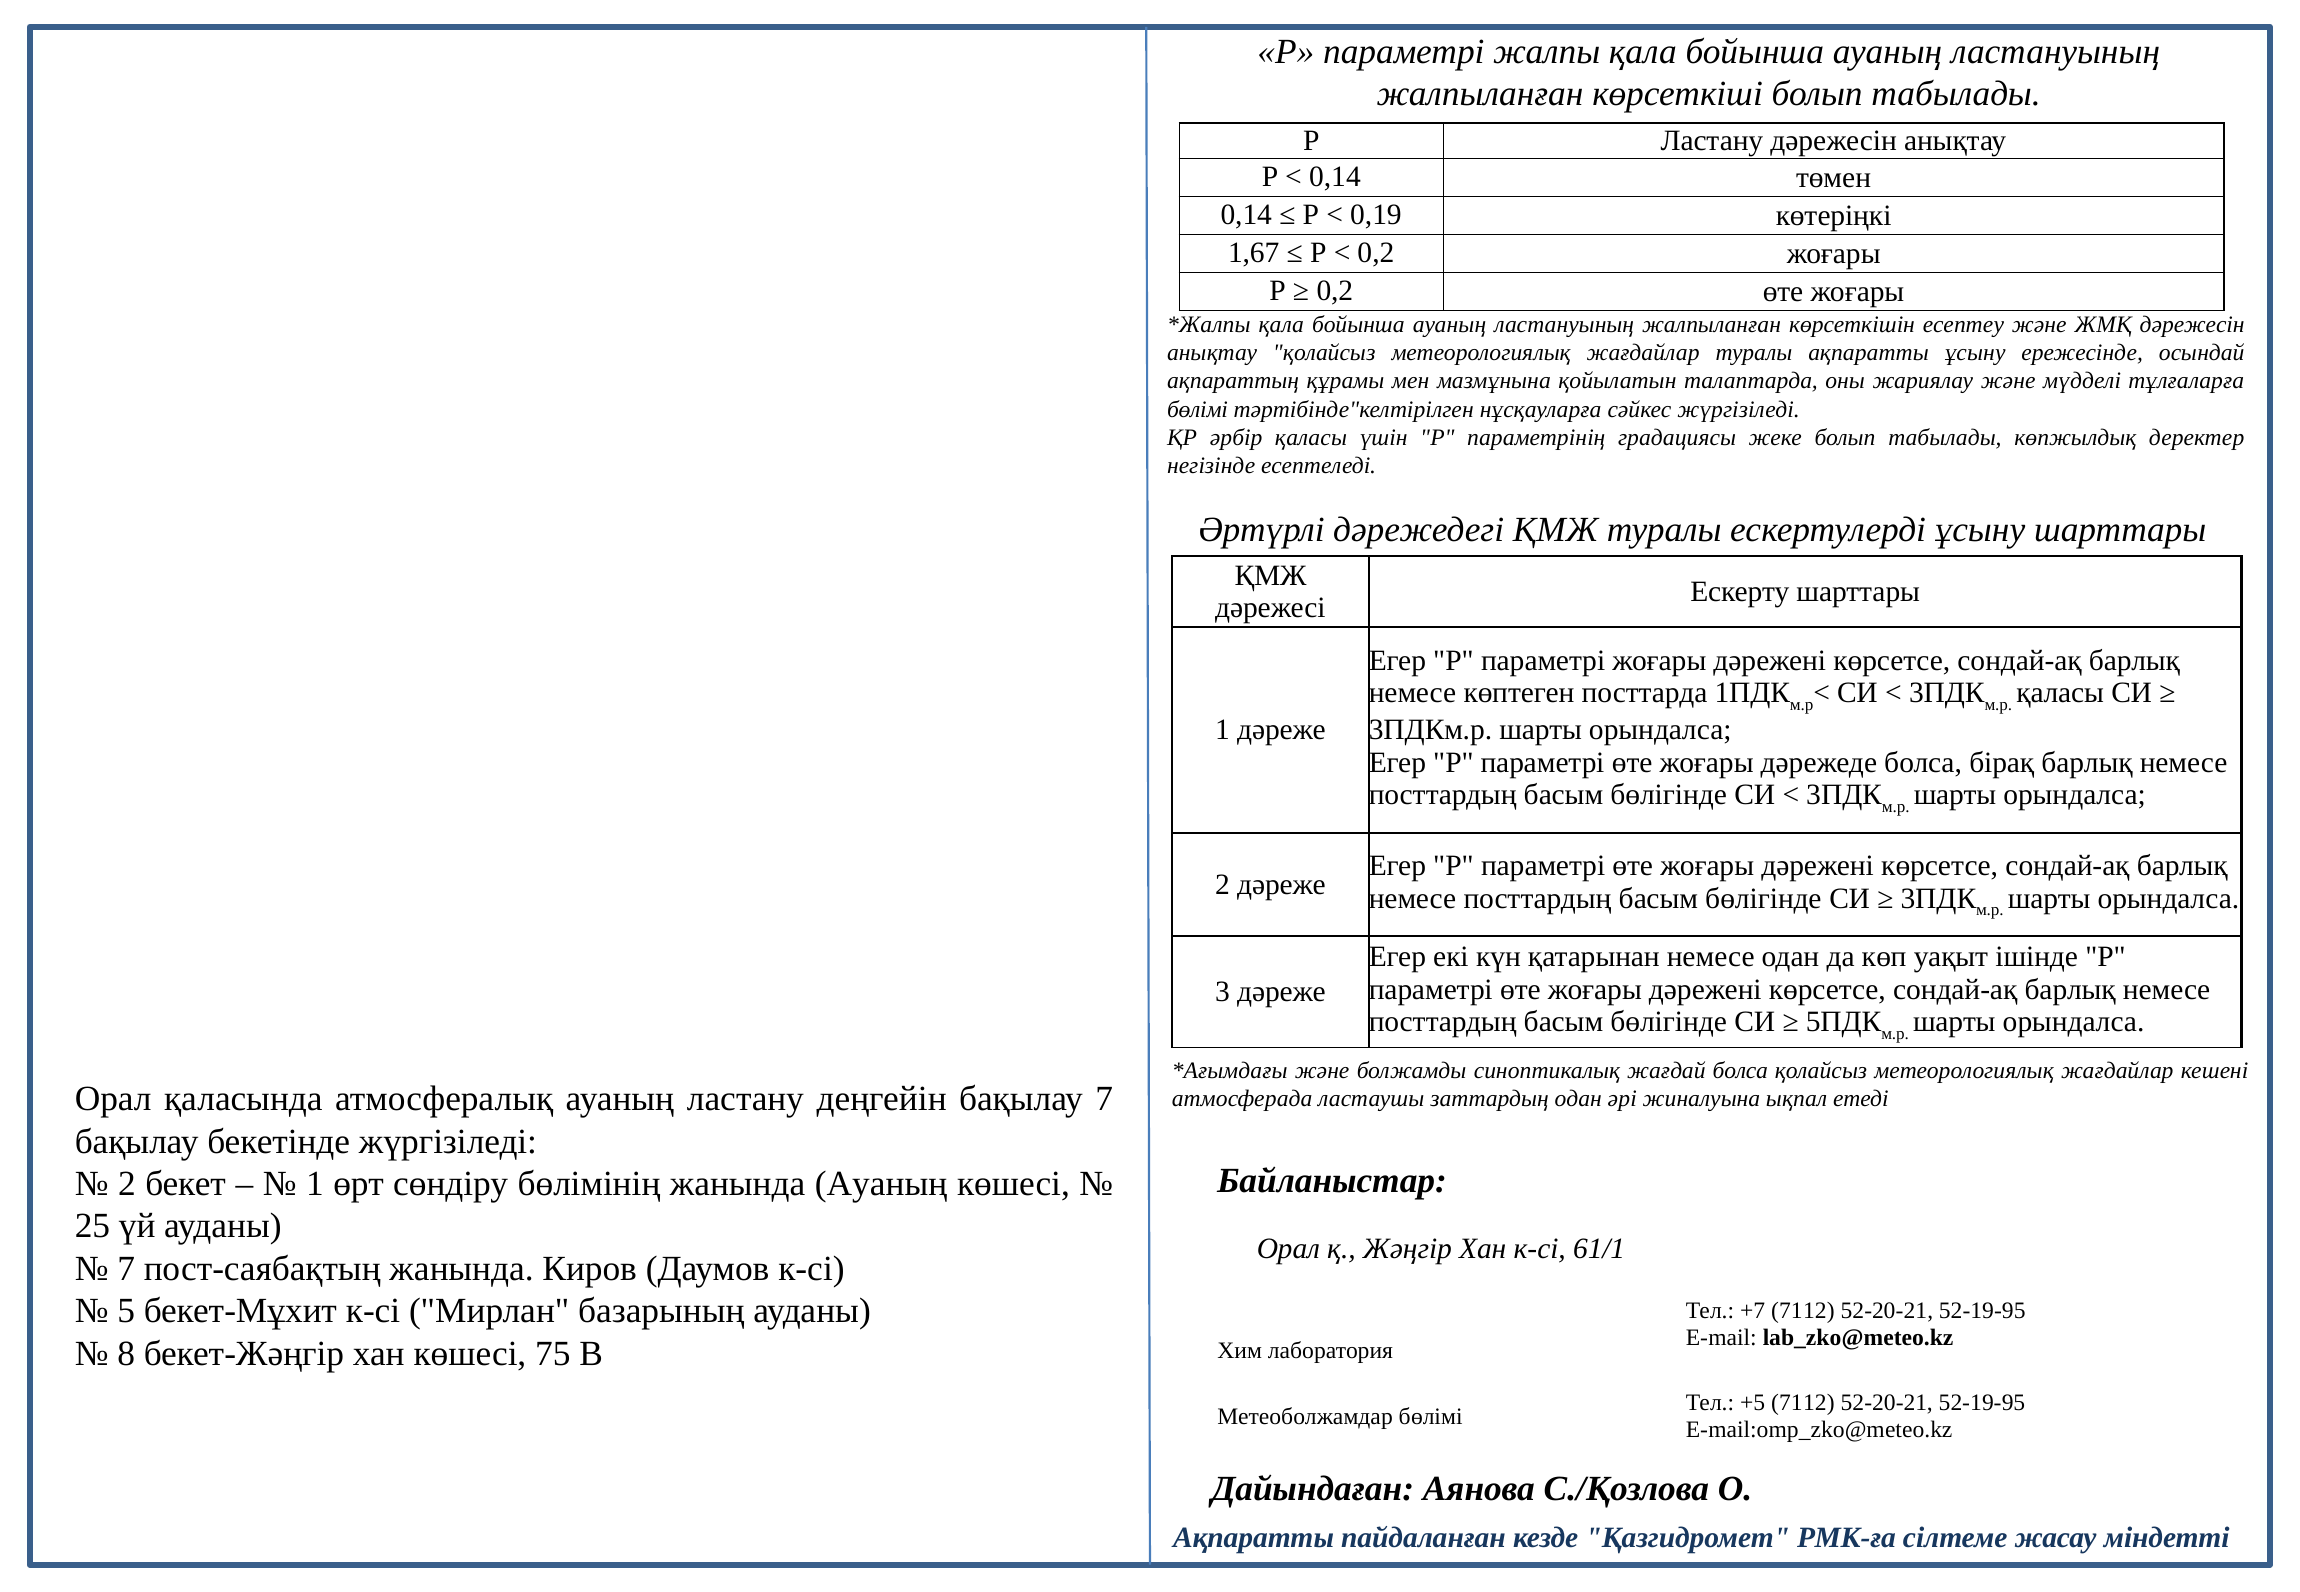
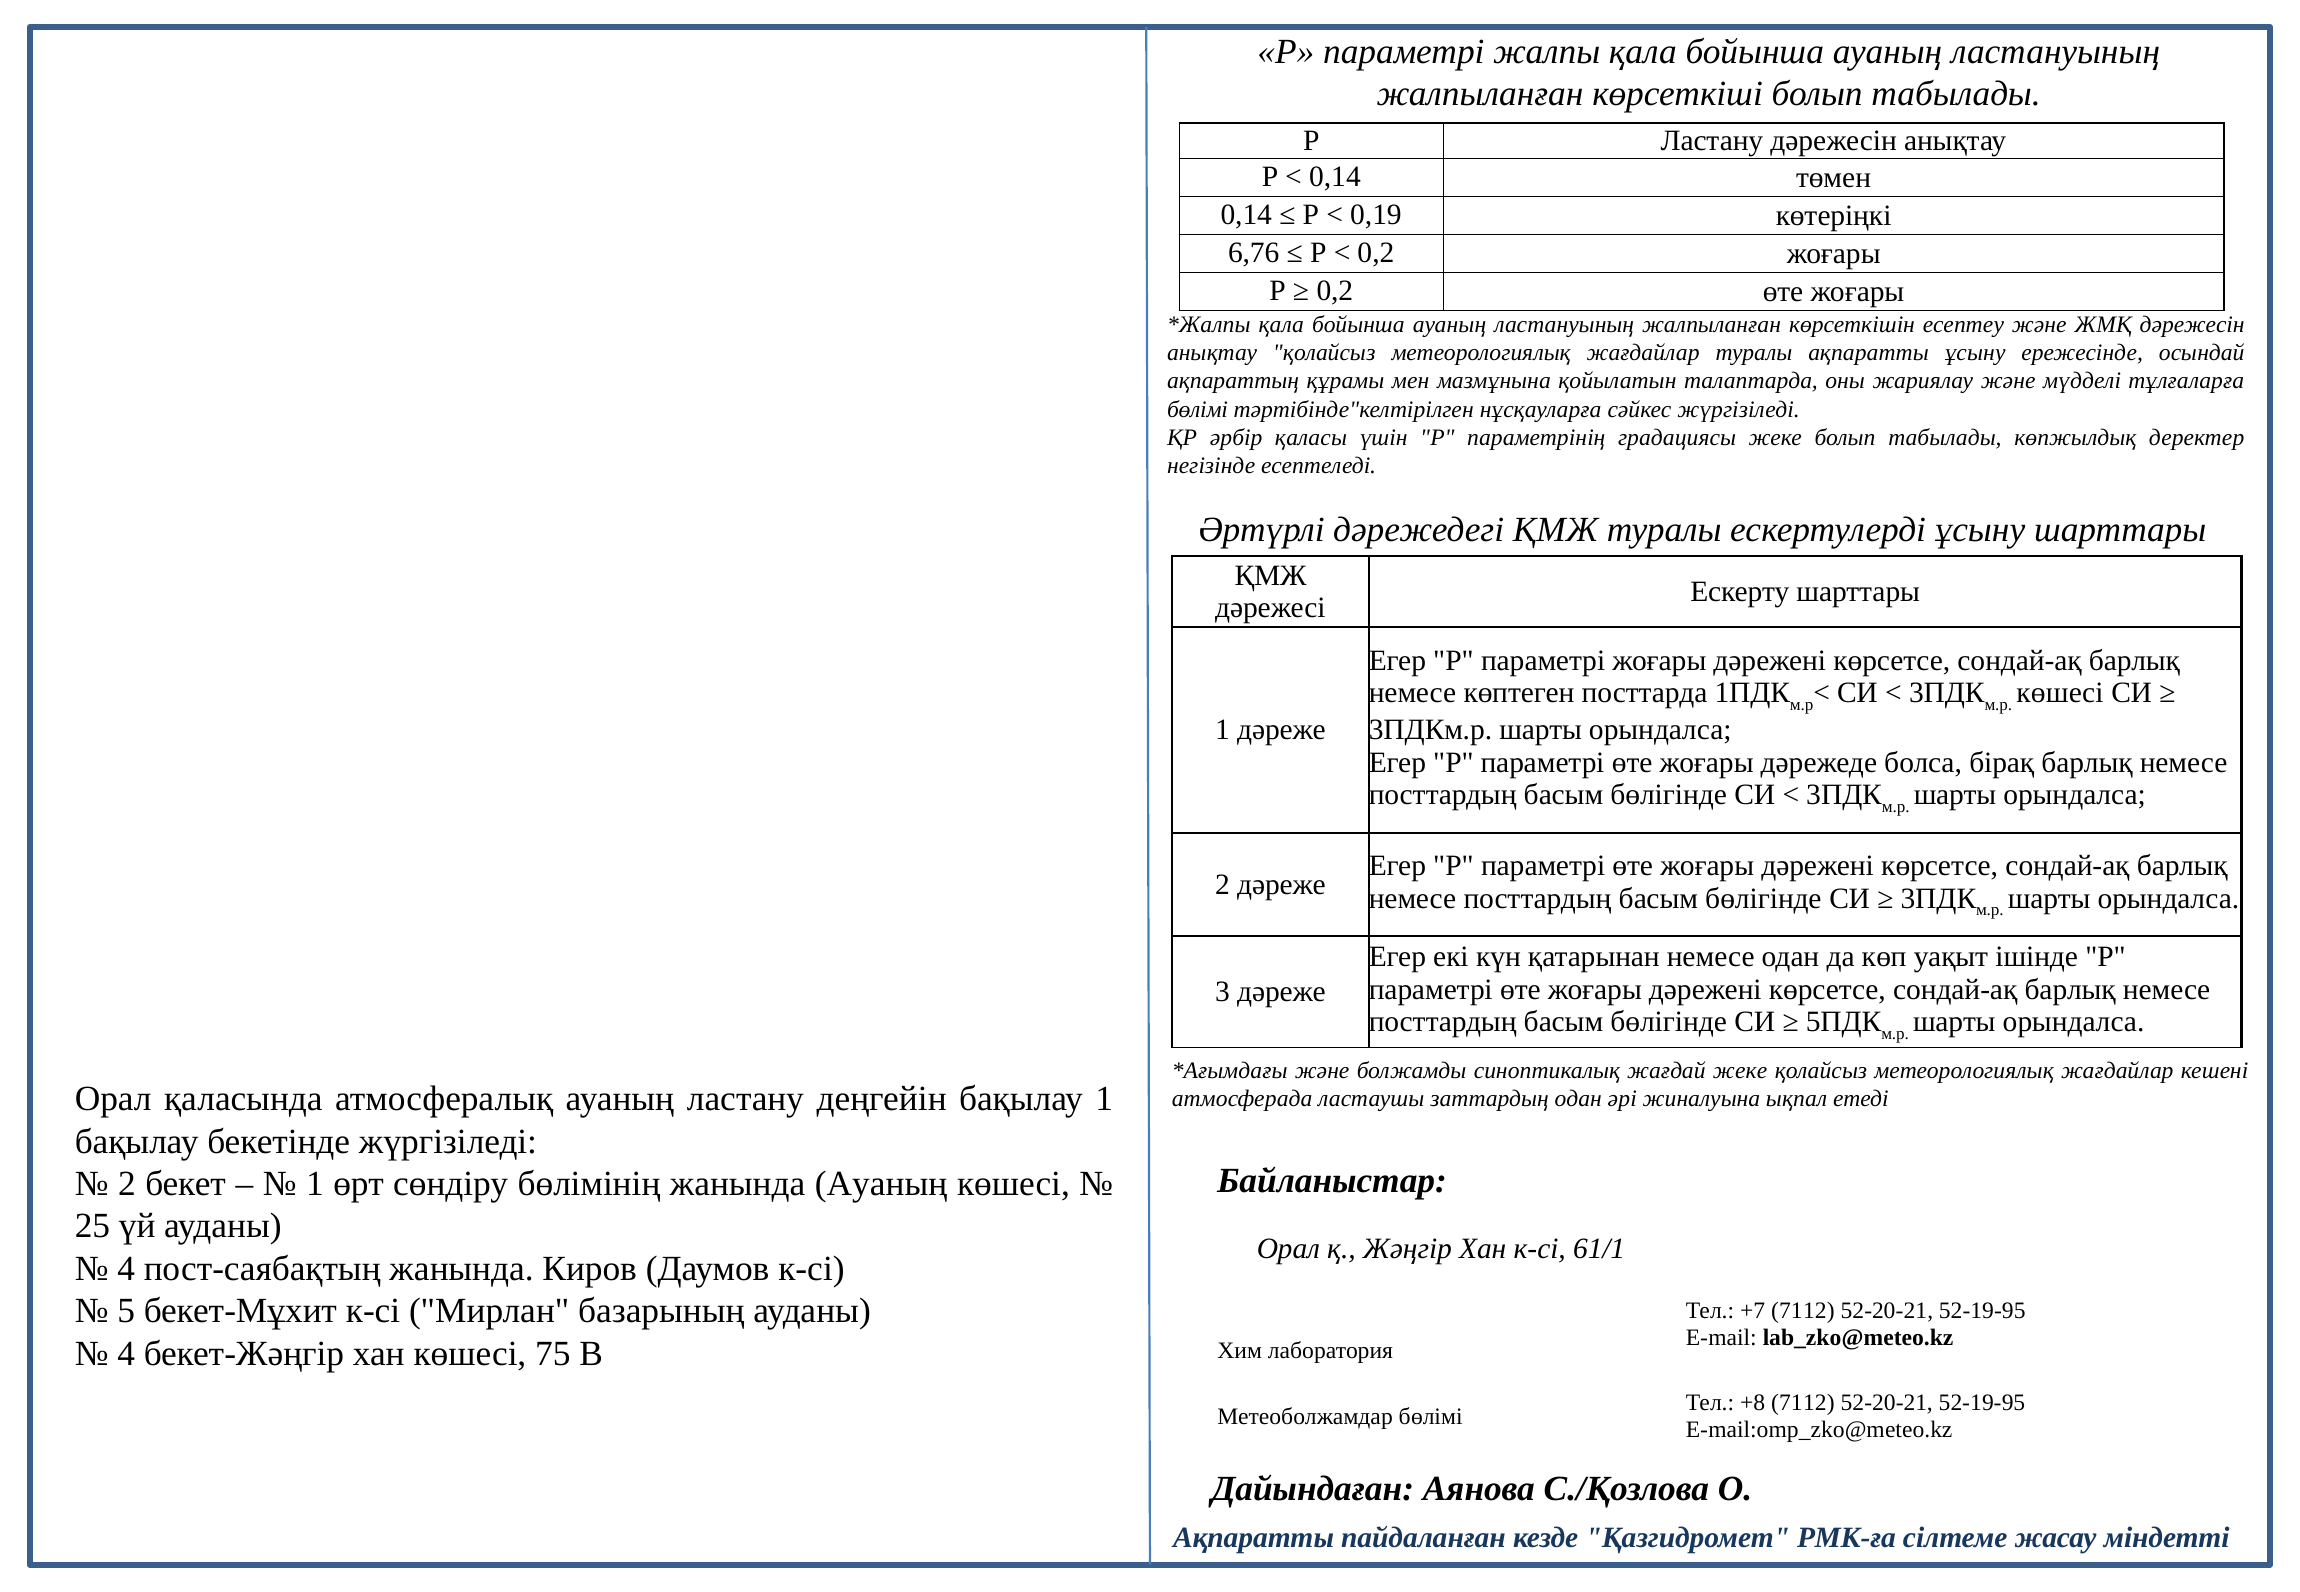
1,67: 1,67 -> 6,76
қаласы at (2060, 693): қаласы -> көшесі
жағдай болса: болса -> жеке
бақылау 7: 7 -> 1
7 at (126, 1269): 7 -> 4
8 at (126, 1354): 8 -> 4
+5: +5 -> +8
